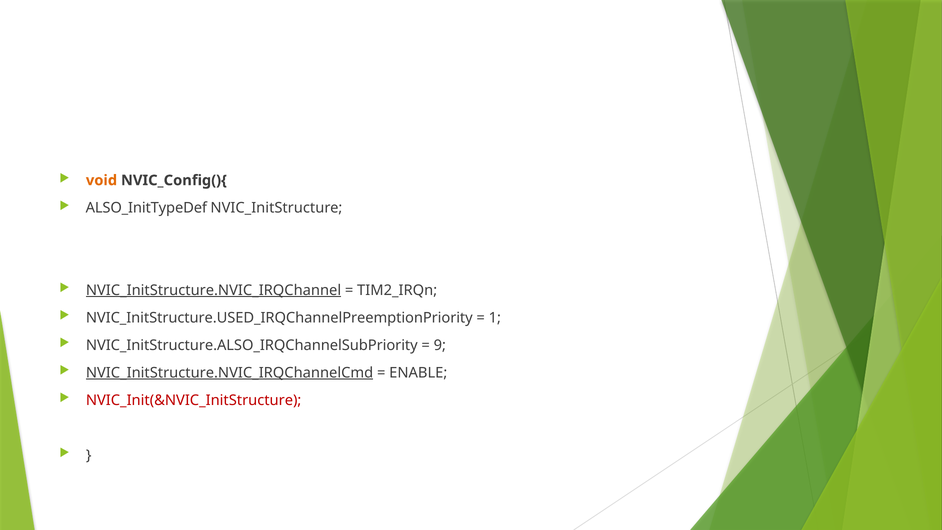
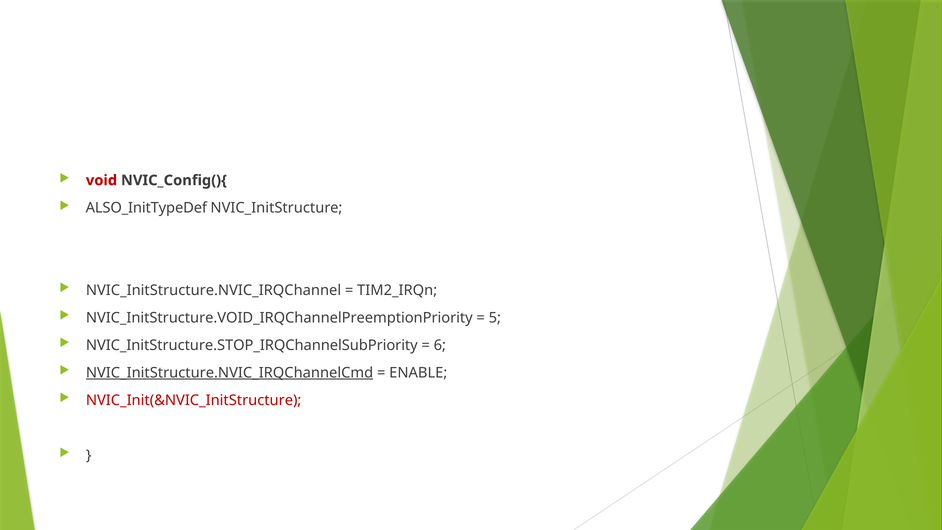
void colour: orange -> red
NVIC_InitStructure.NVIC_IRQChannel underline: present -> none
NVIC_InitStructure.USED_IRQChannelPreemptionPriority: NVIC_InitStructure.USED_IRQChannelPreemptionPriority -> NVIC_InitStructure.VOID_IRQChannelPreemptionPriority
1: 1 -> 5
NVIC_InitStructure.ALSO_IRQChannelSubPriority: NVIC_InitStructure.ALSO_IRQChannelSubPriority -> NVIC_InitStructure.STOP_IRQChannelSubPriority
9: 9 -> 6
